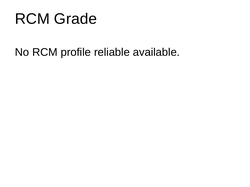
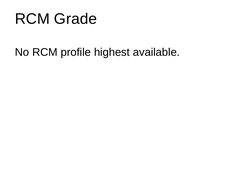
reliable: reliable -> highest
